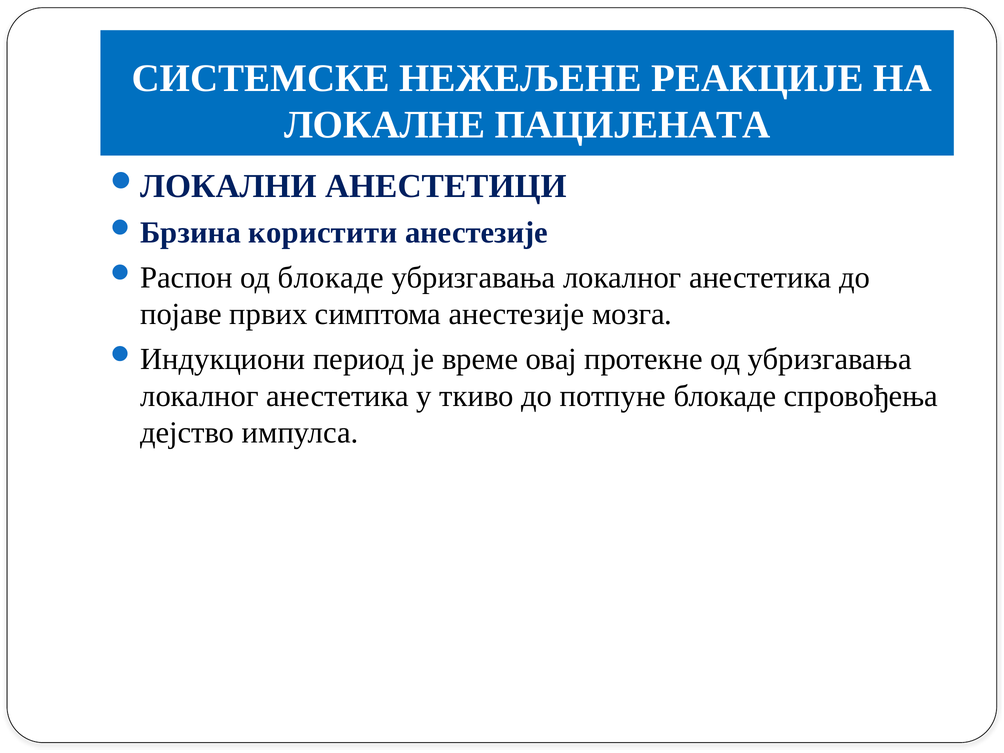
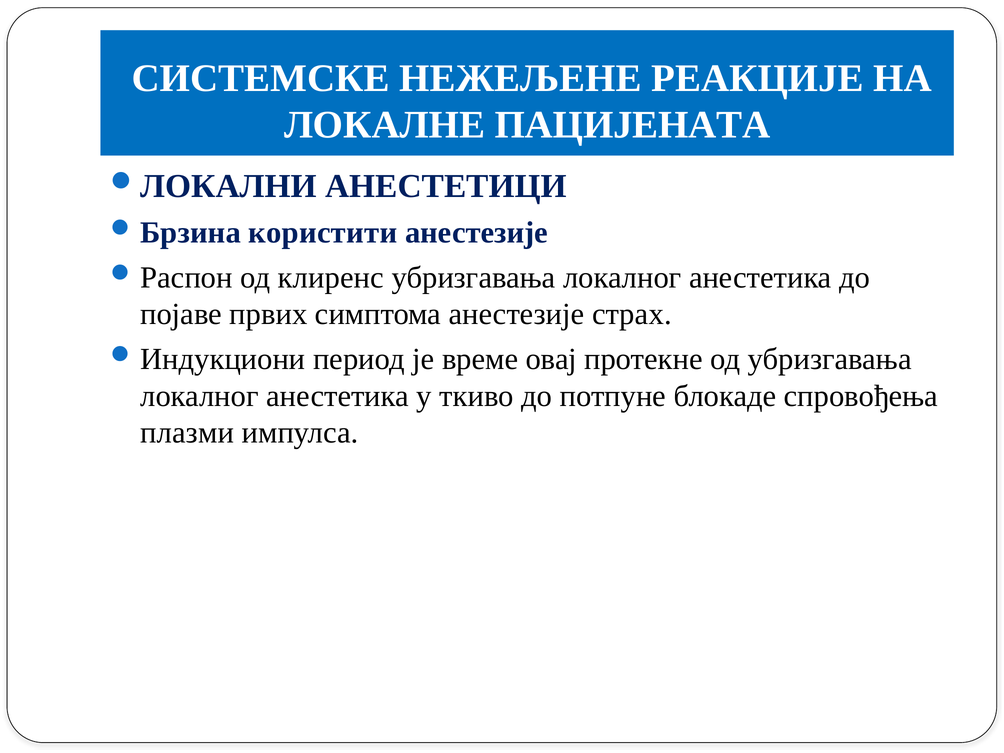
од блокаде: блокаде -> клиренс
мозга: мозга -> страх
дејство: дејство -> плазми
